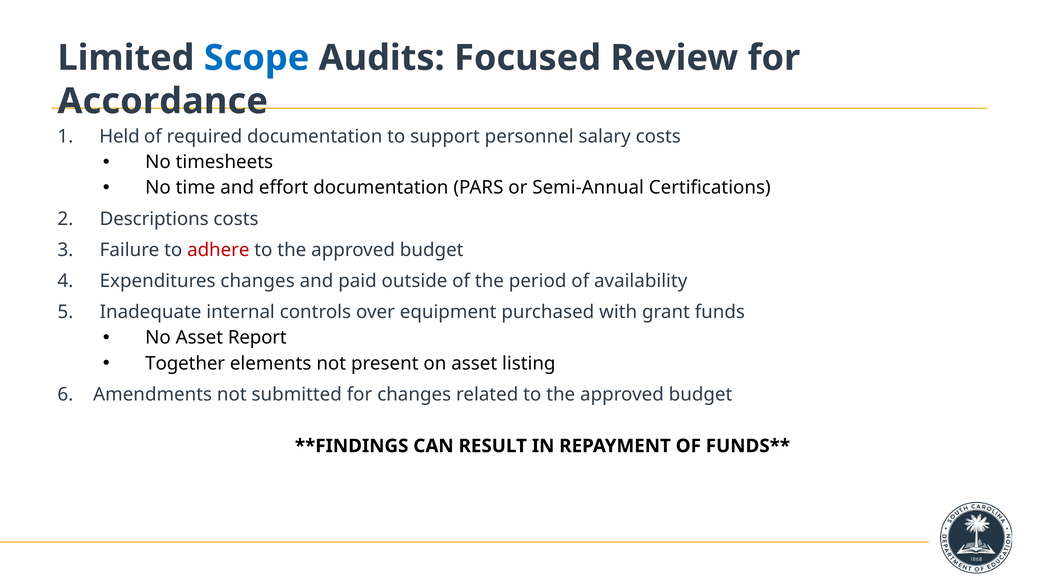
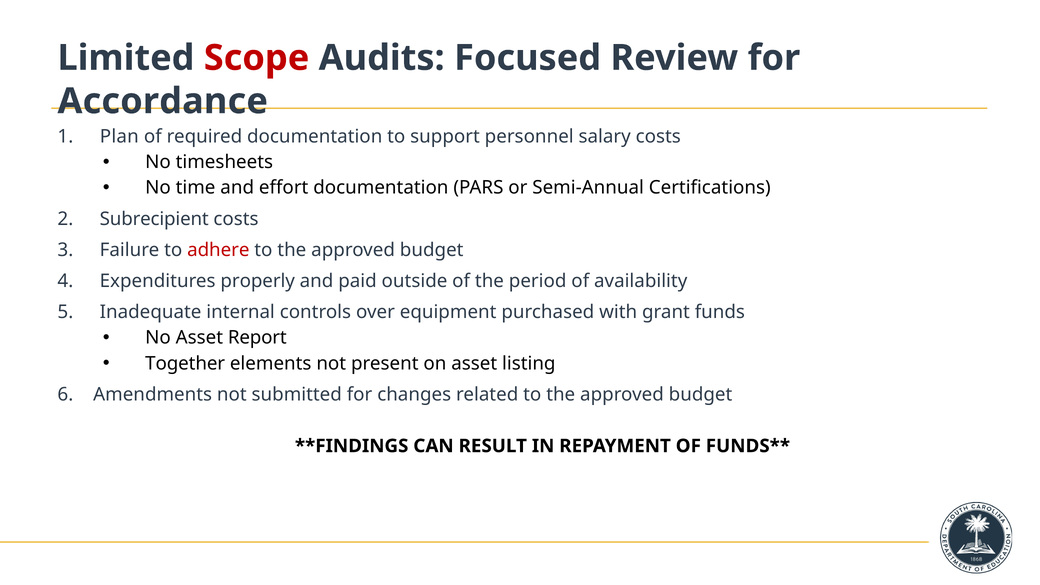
Scope colour: blue -> red
Held: Held -> Plan
Descriptions: Descriptions -> Subrecipient
Expenditures changes: changes -> properly
